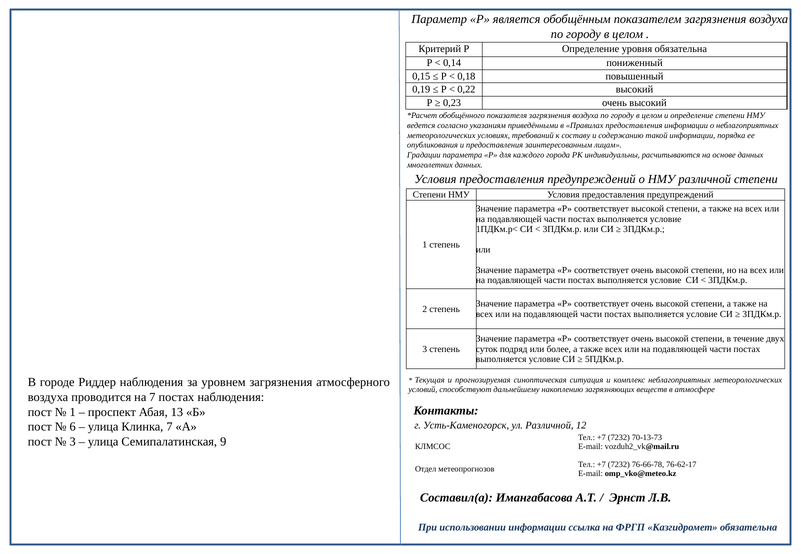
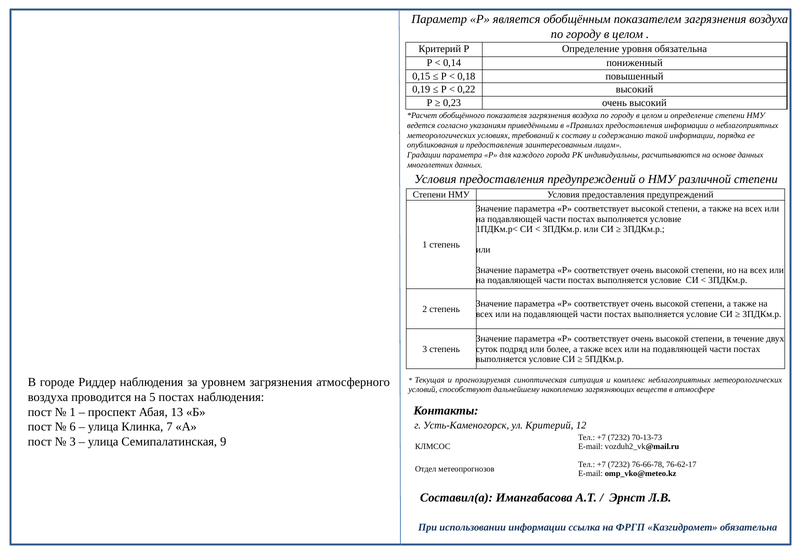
на 7: 7 -> 5
ул Различной: Различной -> Критерий
